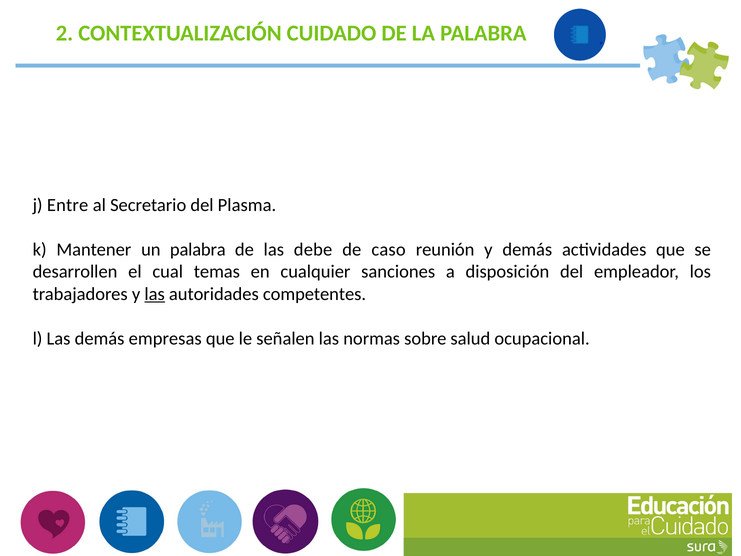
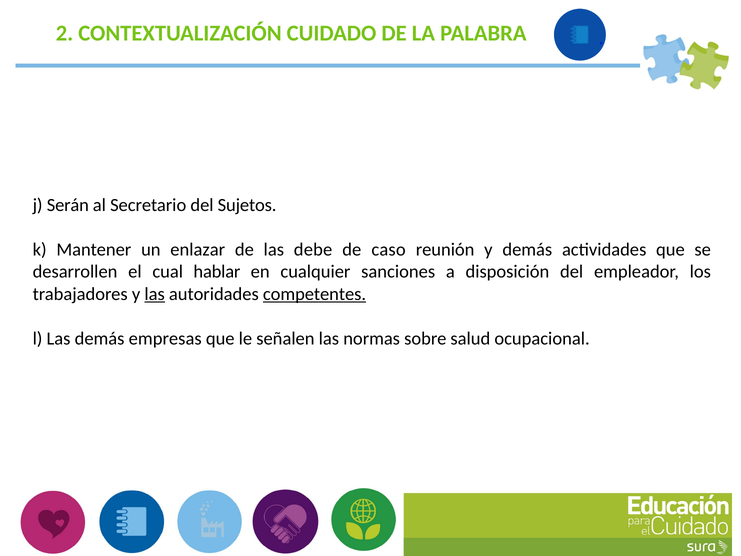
Entre: Entre -> Serán
Plasma: Plasma -> Sujetos
un palabra: palabra -> enlazar
temas: temas -> hablar
competentes underline: none -> present
